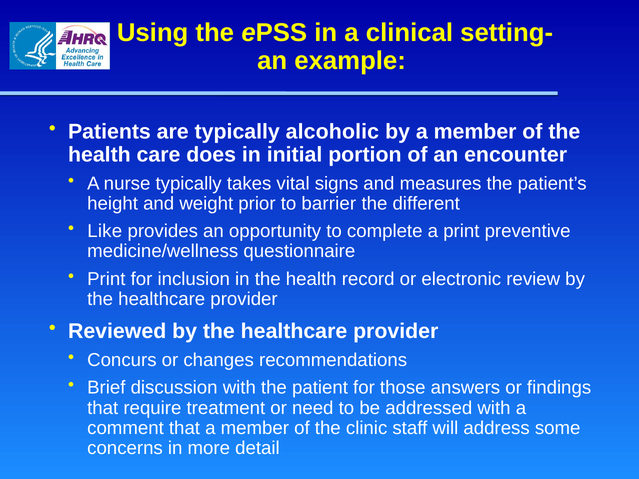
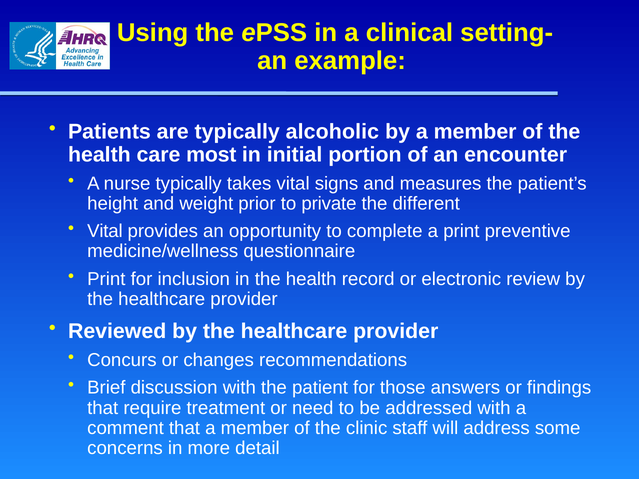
does: does -> most
barrier: barrier -> private
Like at (105, 231): Like -> Vital
